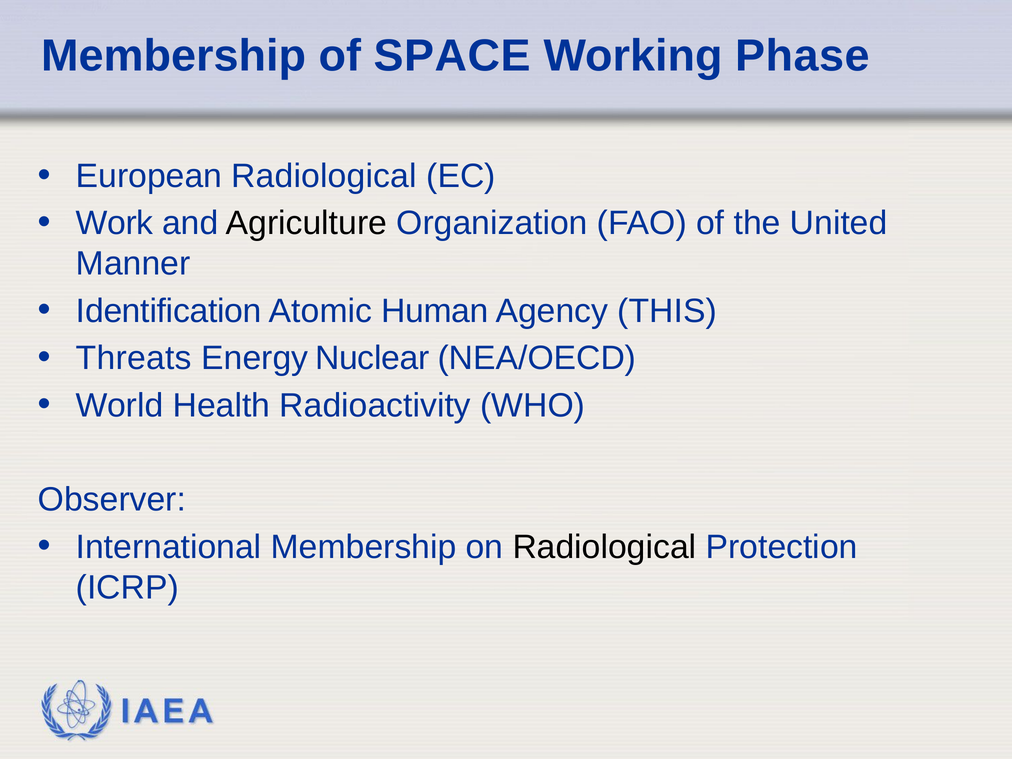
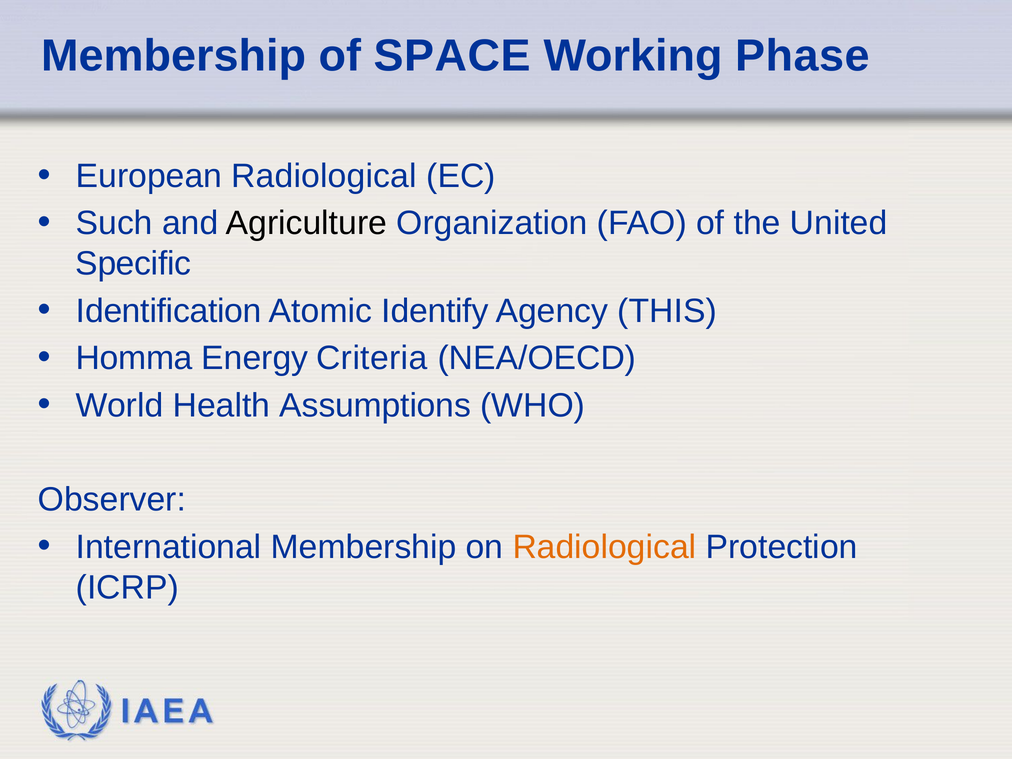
Work: Work -> Such
Manner: Manner -> Specific
Human: Human -> Identify
Threats: Threats -> Homma
Nuclear: Nuclear -> Criteria
Radioactivity: Radioactivity -> Assumptions
Radiological at (604, 547) colour: black -> orange
